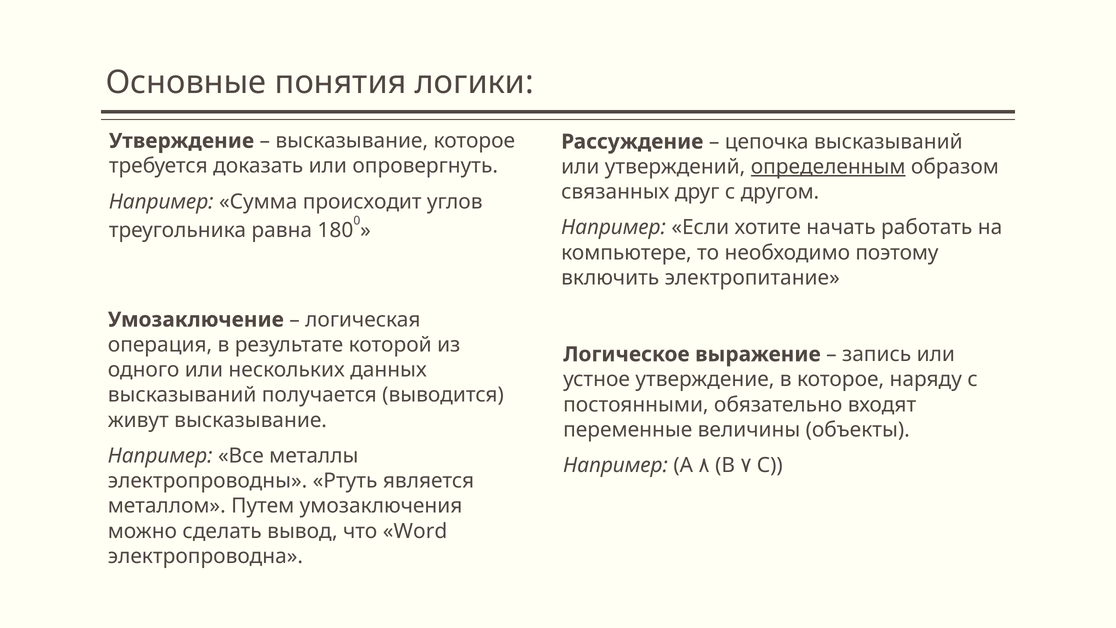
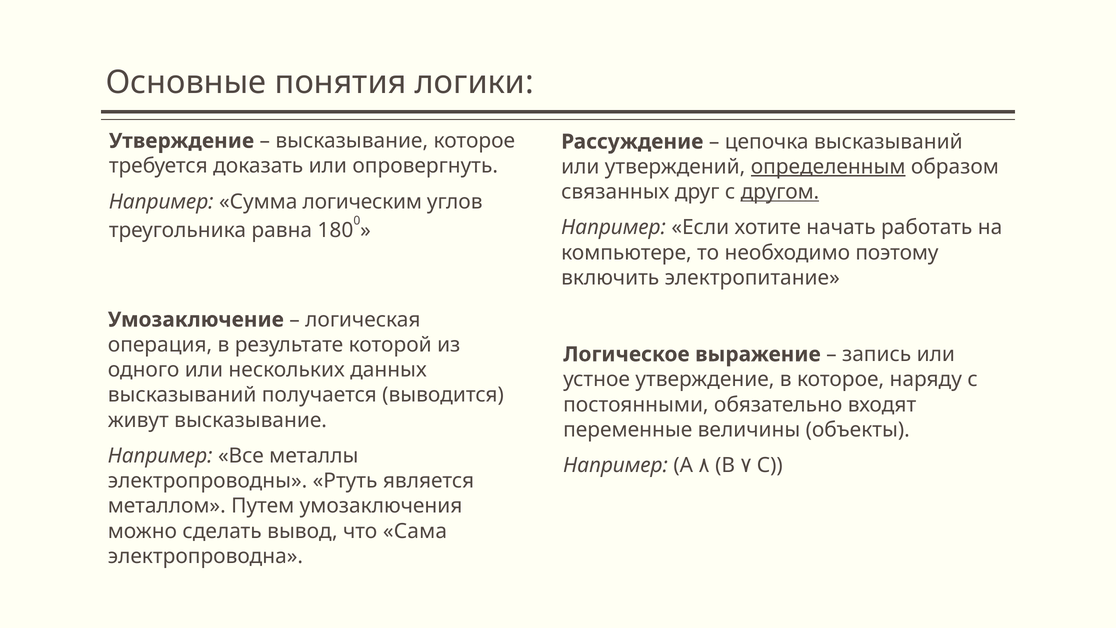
другом underline: none -> present
происходит: происходит -> логическим
Word: Word -> Сама
